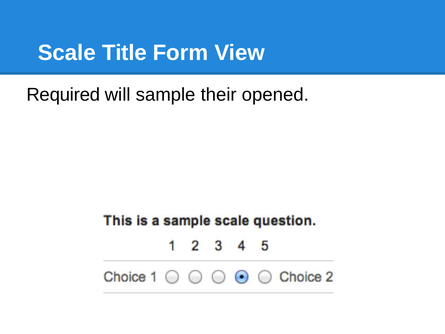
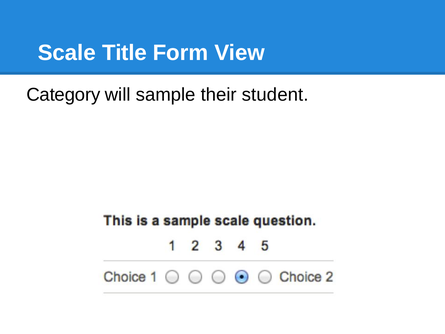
Required: Required -> Category
opened: opened -> student
